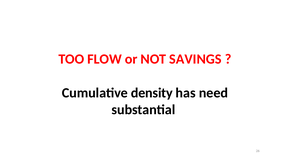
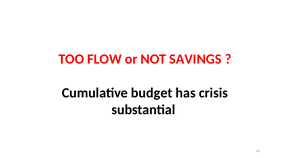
density: density -> budget
need: need -> crisis
